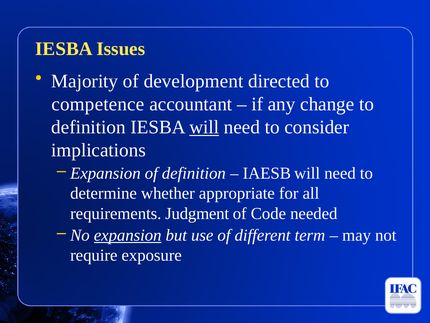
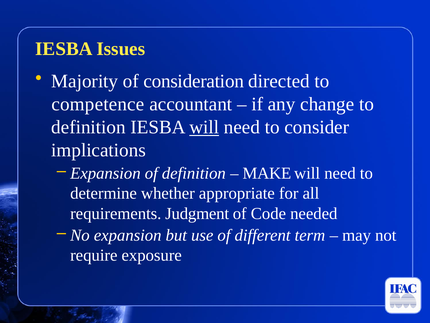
development: development -> consideration
IAESB: IAESB -> MAKE
expansion at (128, 235) underline: present -> none
